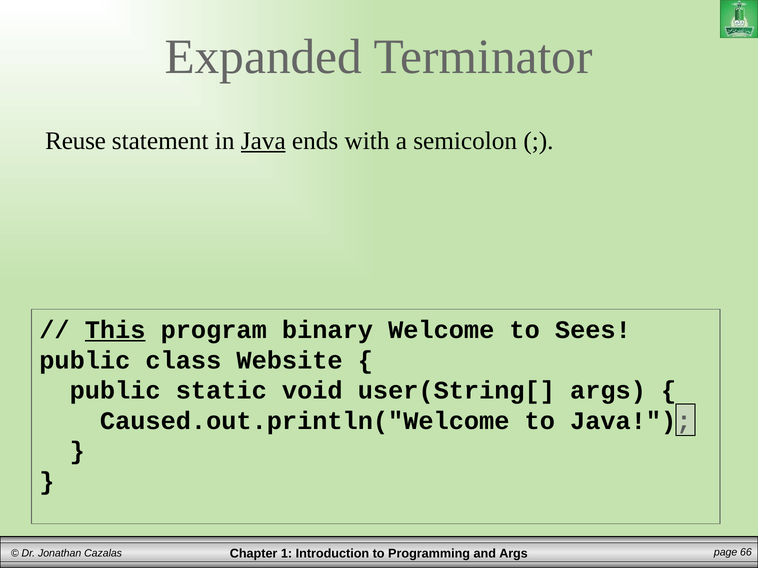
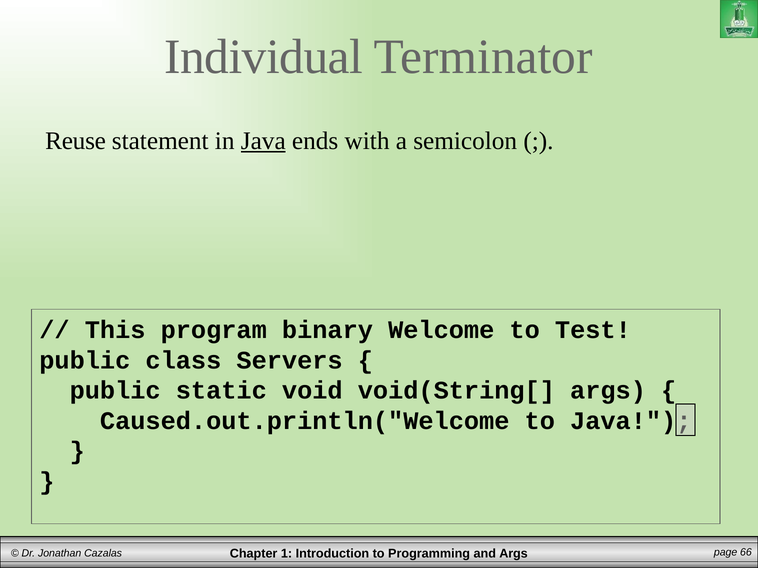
Expanded: Expanded -> Individual
This underline: present -> none
Sees: Sees -> Test
Website: Website -> Servers
user(String[: user(String[ -> void(String[
